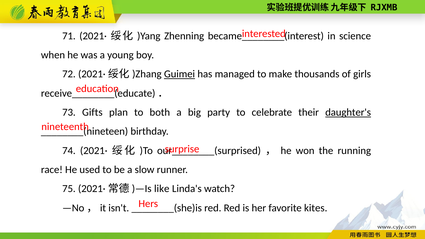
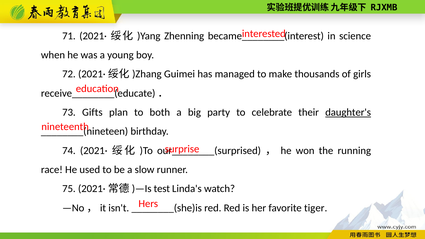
Guimei underline: present -> none
like: like -> test
kites: kites -> tiger
